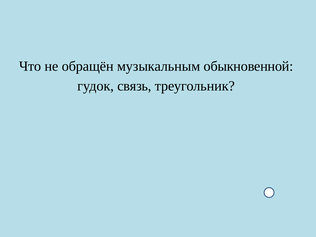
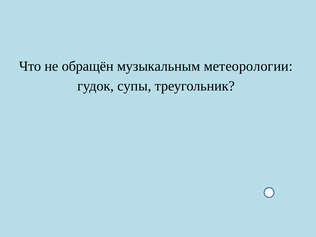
обыкновенной: обыкновенной -> метеорологии
связь: связь -> супы
